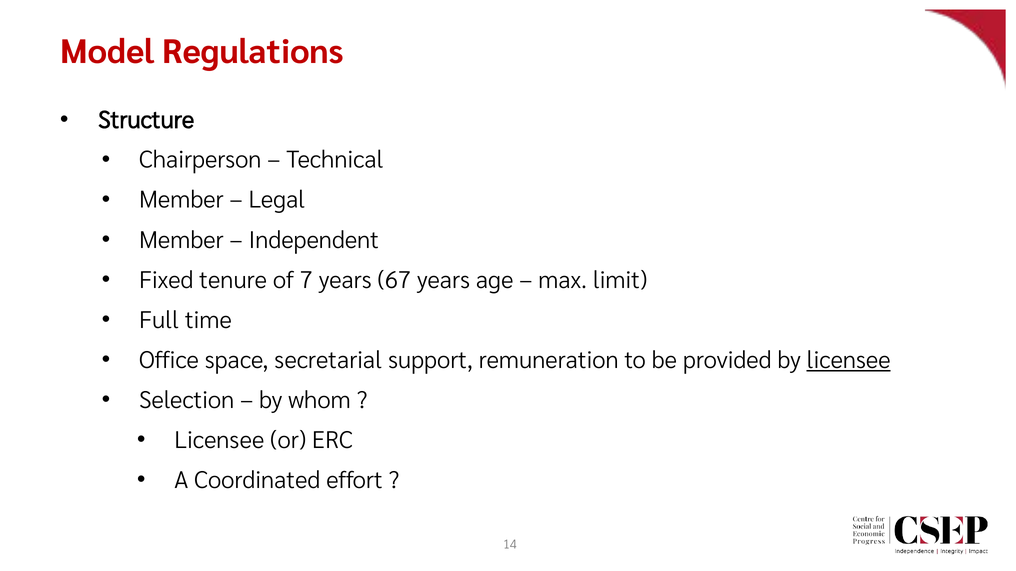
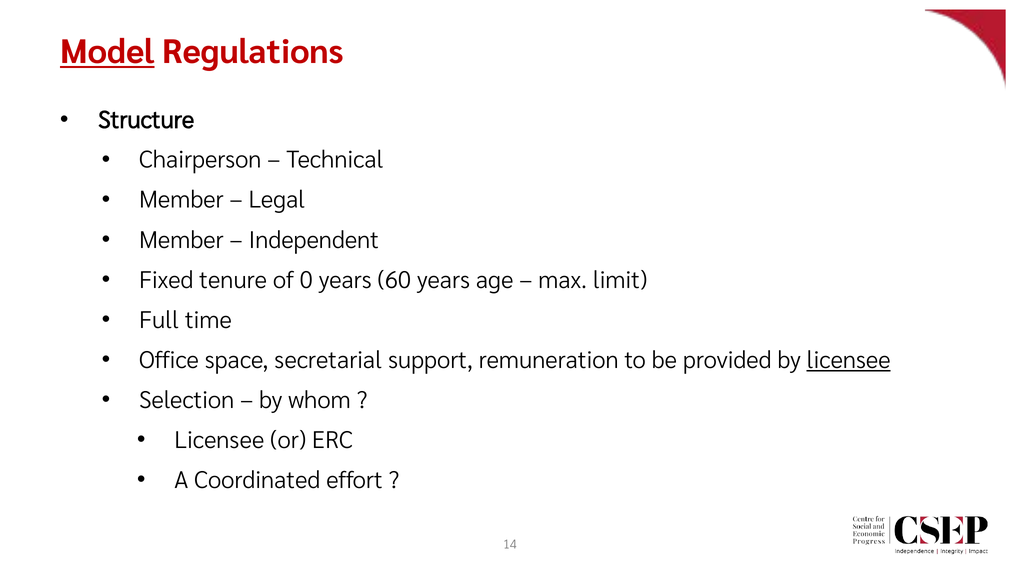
Model underline: none -> present
7: 7 -> 0
67: 67 -> 60
